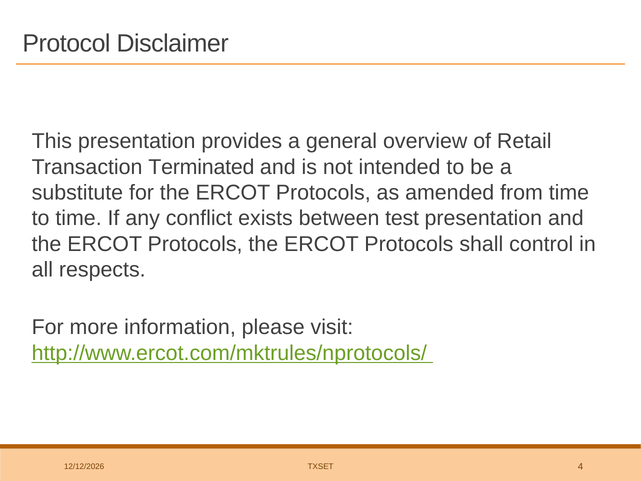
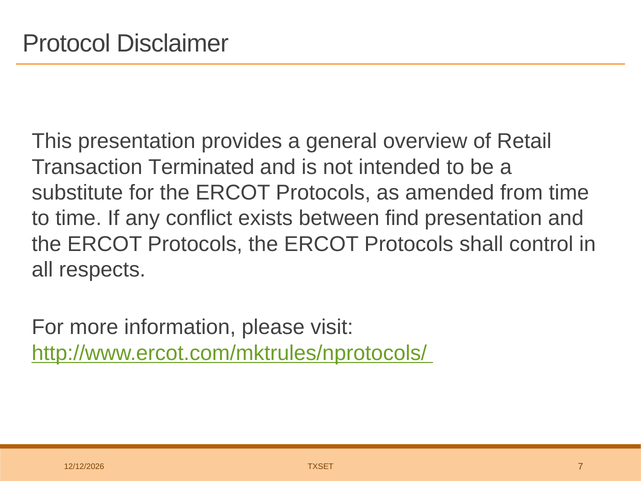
test: test -> find
4: 4 -> 7
